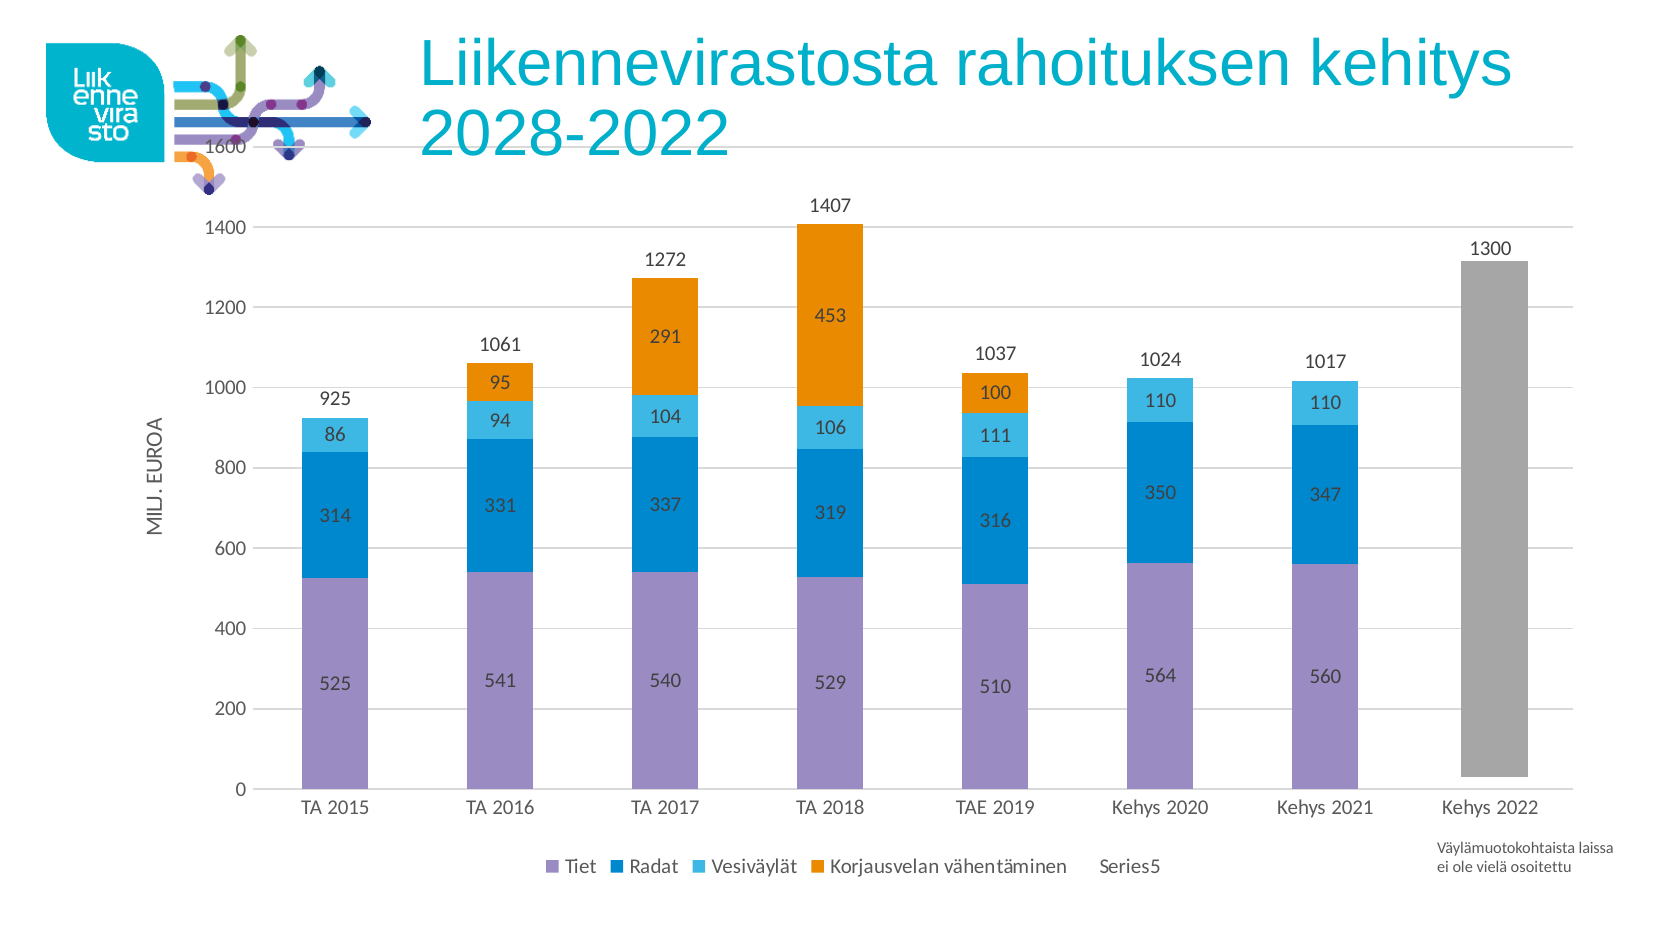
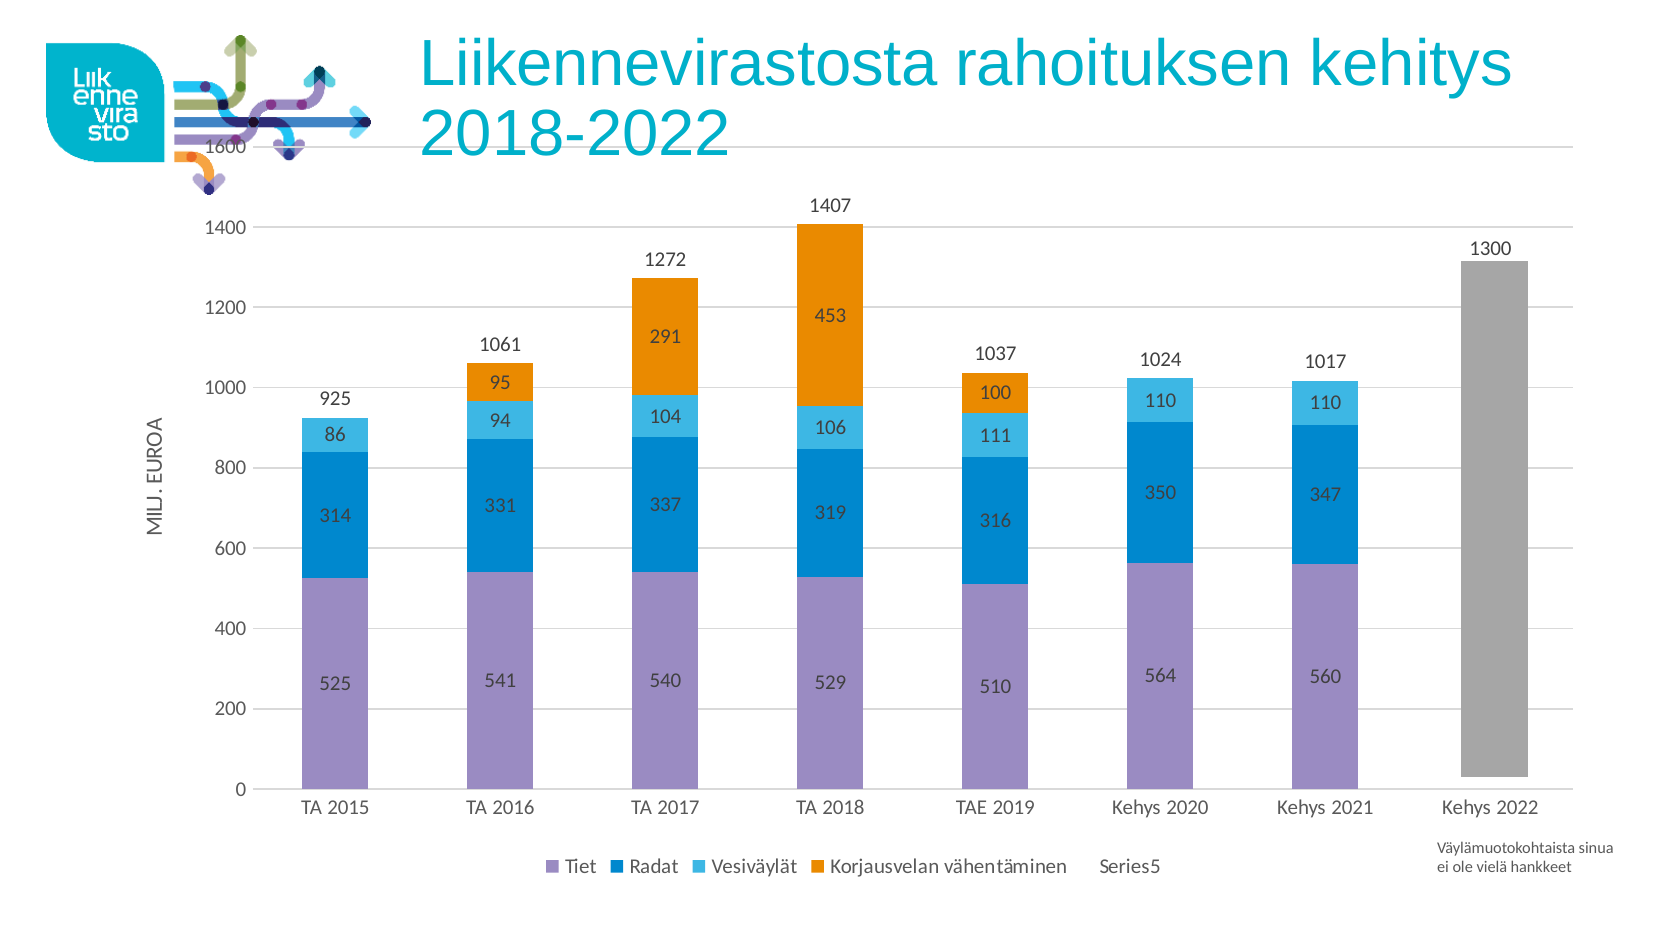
2028-2022: 2028-2022 -> 2018-2022
laissa: laissa -> sinua
osoitettu: osoitettu -> hankkeet
